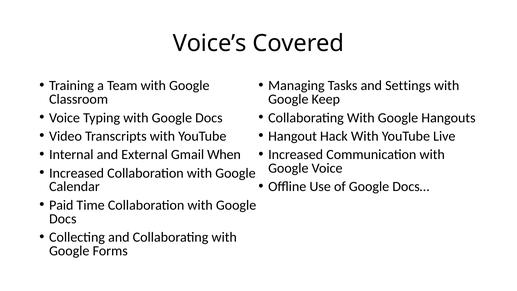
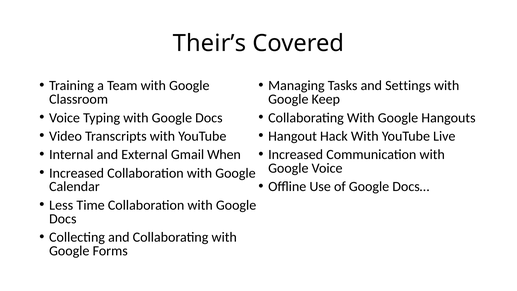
Voice’s: Voice’s -> Their’s
Paid: Paid -> Less
